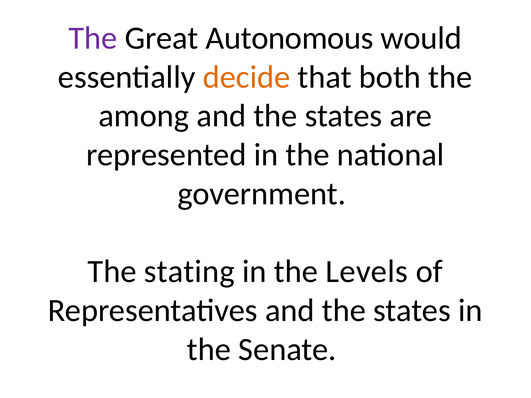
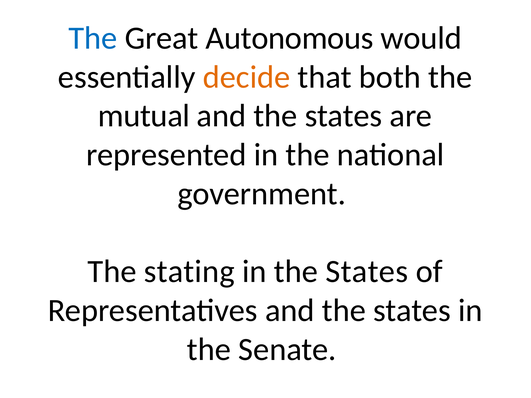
The at (93, 38) colour: purple -> blue
among: among -> mutual
in the Levels: Levels -> States
